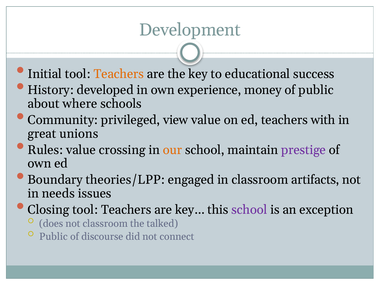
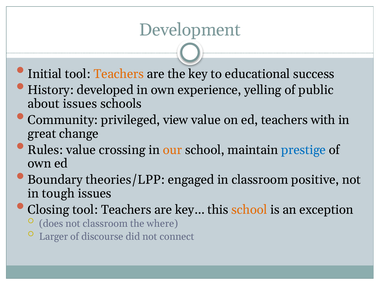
money: money -> yelling
about where: where -> issues
unions: unions -> change
prestige colour: purple -> blue
artifacts: artifacts -> positive
needs: needs -> tough
school at (249, 210) colour: purple -> orange
talked: talked -> where
Public at (53, 237): Public -> Larger
